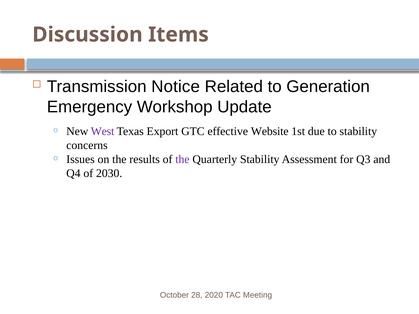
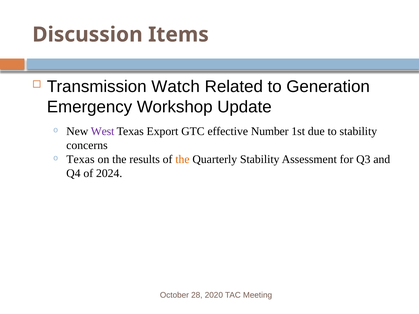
Notice: Notice -> Watch
Website: Website -> Number
Issues at (81, 159): Issues -> Texas
the at (182, 159) colour: purple -> orange
2030: 2030 -> 2024
